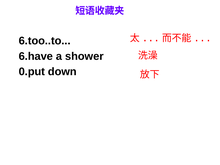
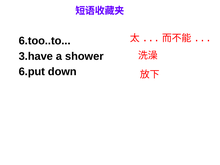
6.have: 6.have -> 3.have
0.put: 0.put -> 6.put
